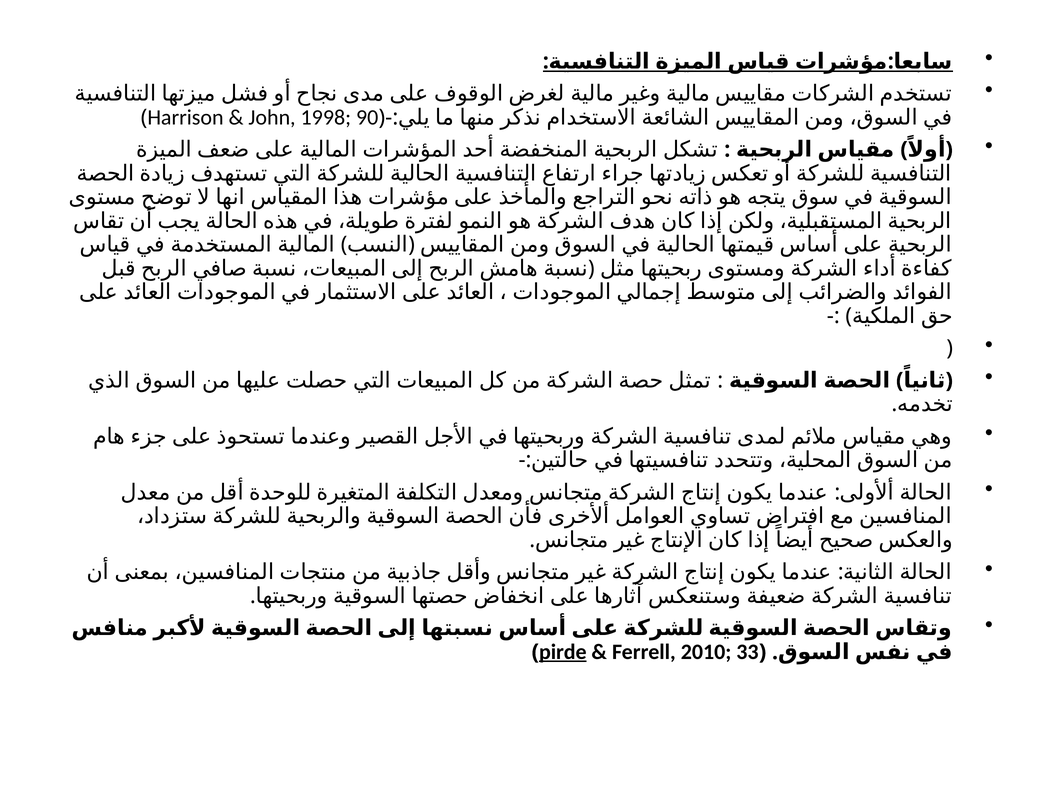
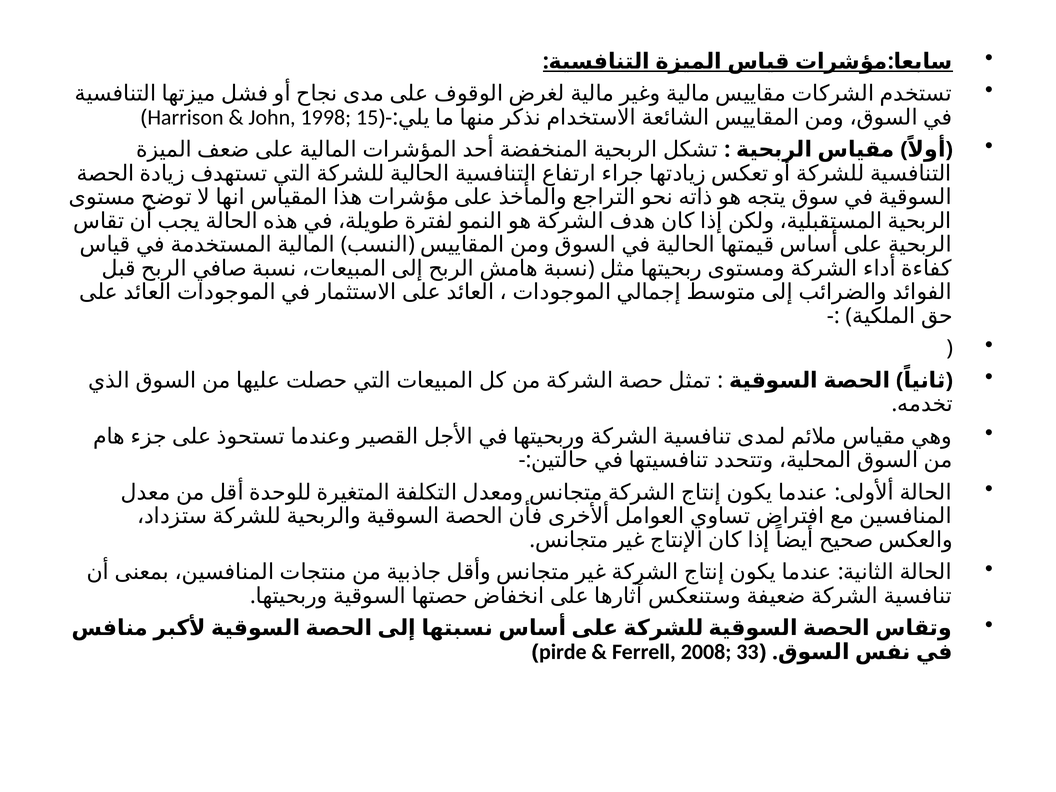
90: 90 -> 15
pirde underline: present -> none
2010: 2010 -> 2008
